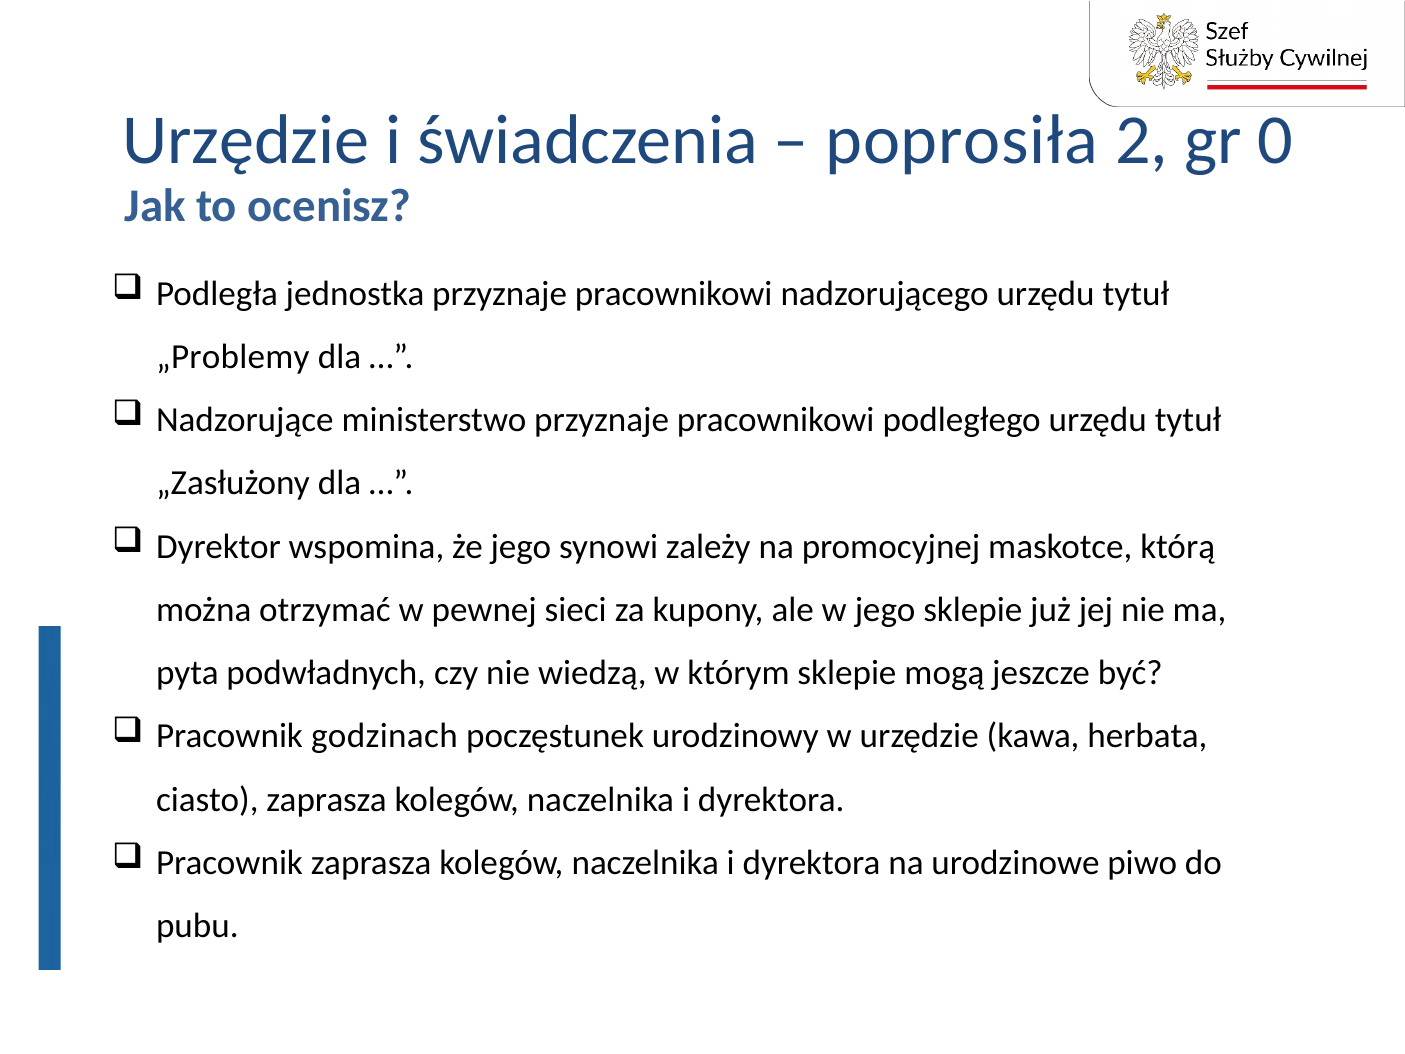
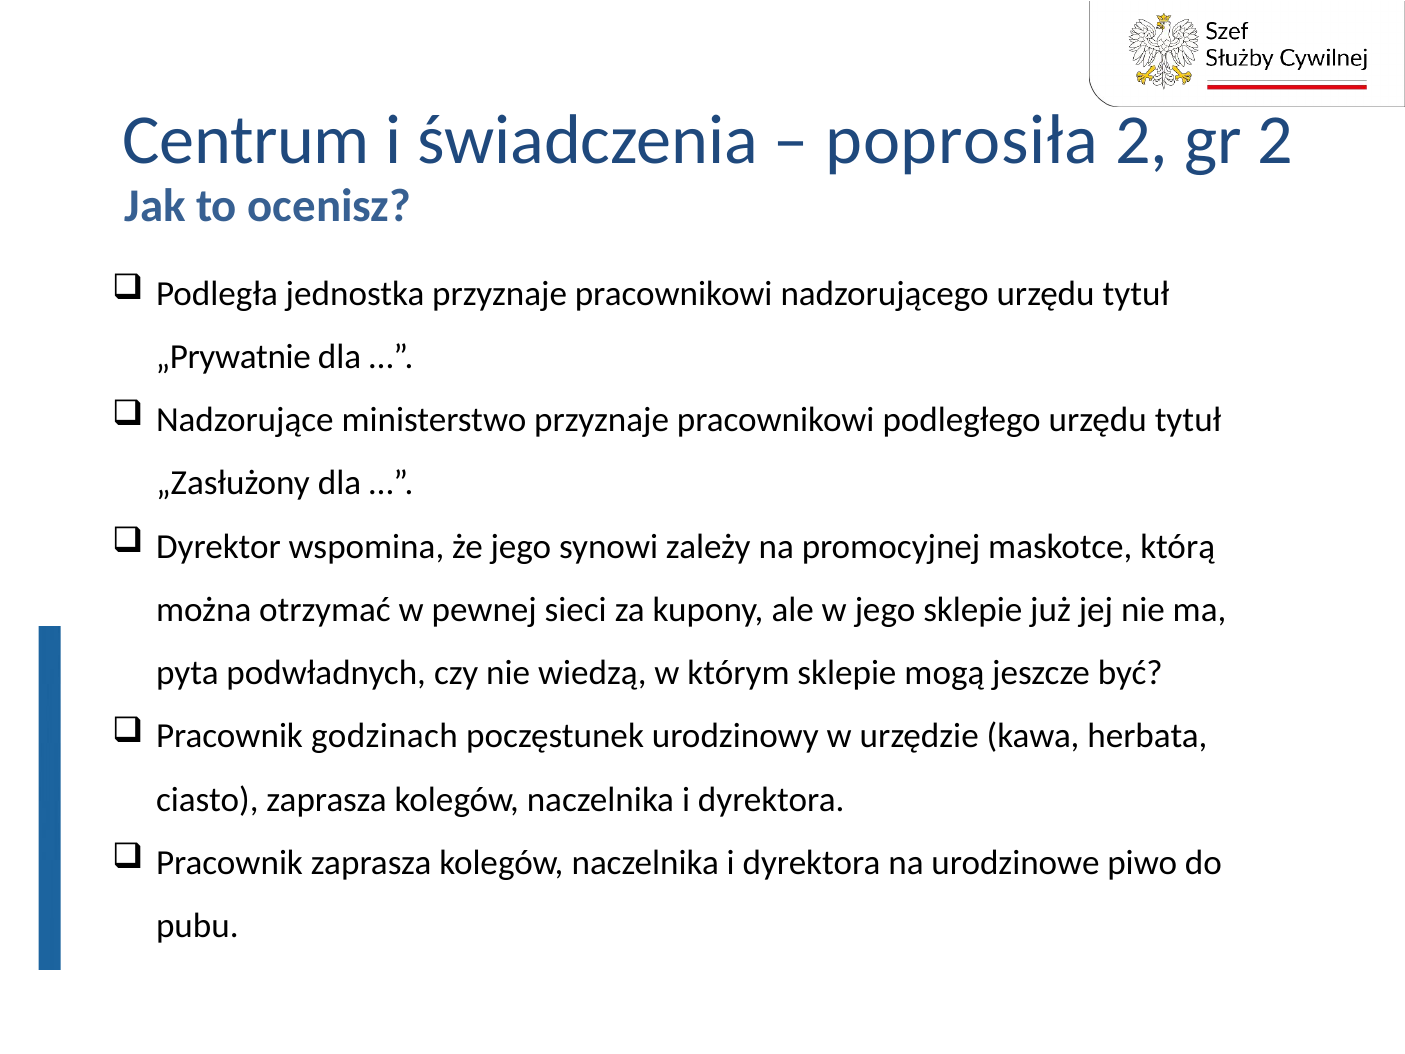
Urzędzie at (246, 141): Urzędzie -> Centrum
gr 0: 0 -> 2
„Problemy: „Problemy -> „Prywatnie
